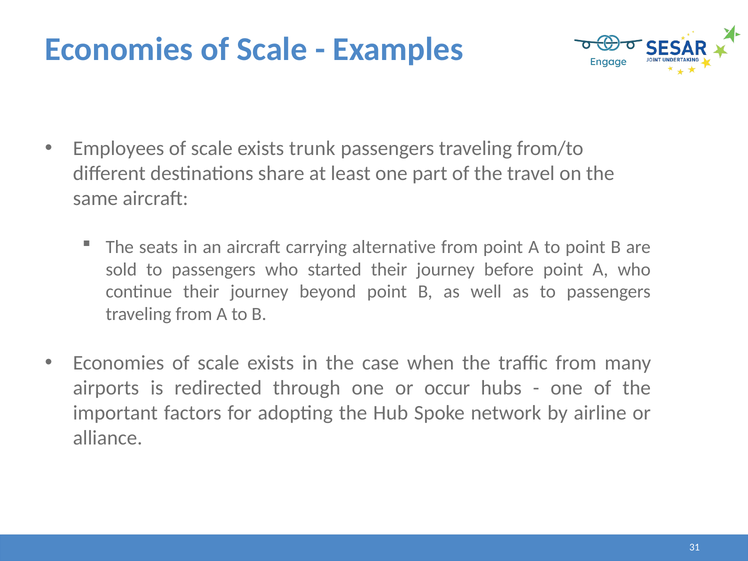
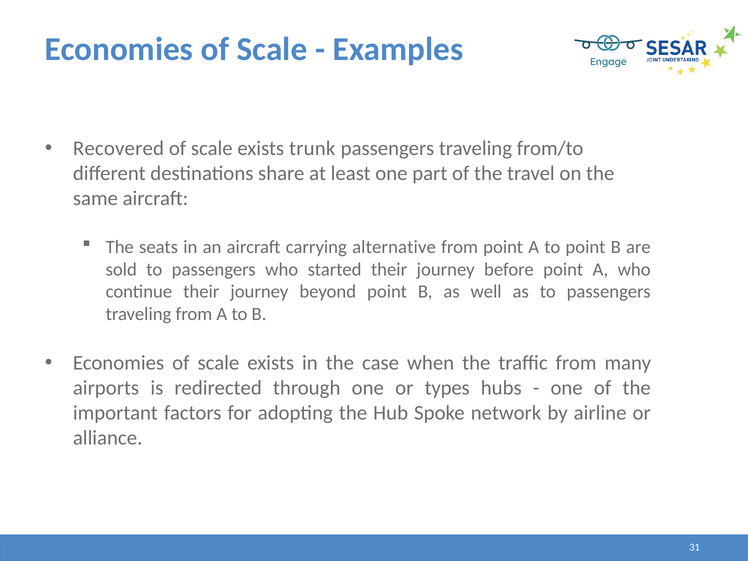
Employees: Employees -> Recovered
occur: occur -> types
